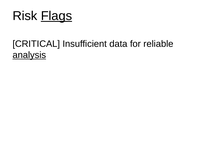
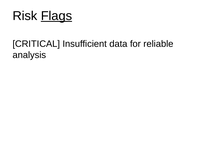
analysis underline: present -> none
